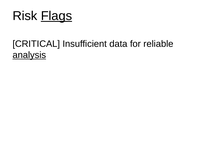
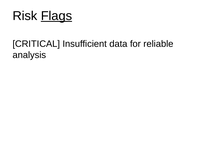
analysis underline: present -> none
